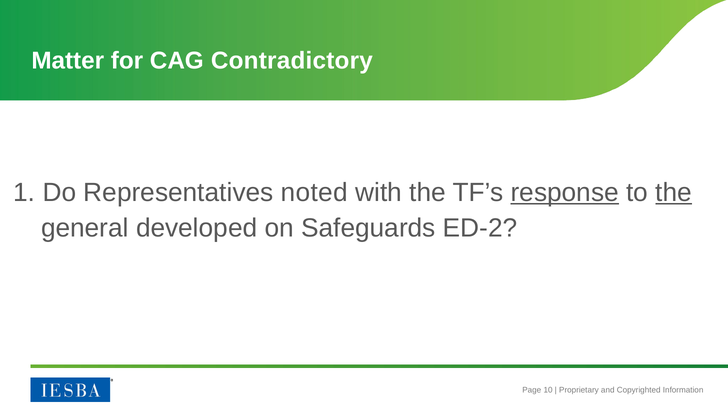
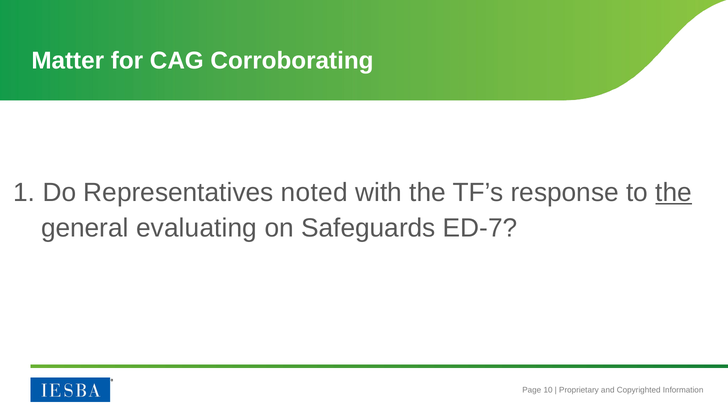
Contradictory: Contradictory -> Corroborating
response underline: present -> none
developed: developed -> evaluating
ED-2: ED-2 -> ED-7
